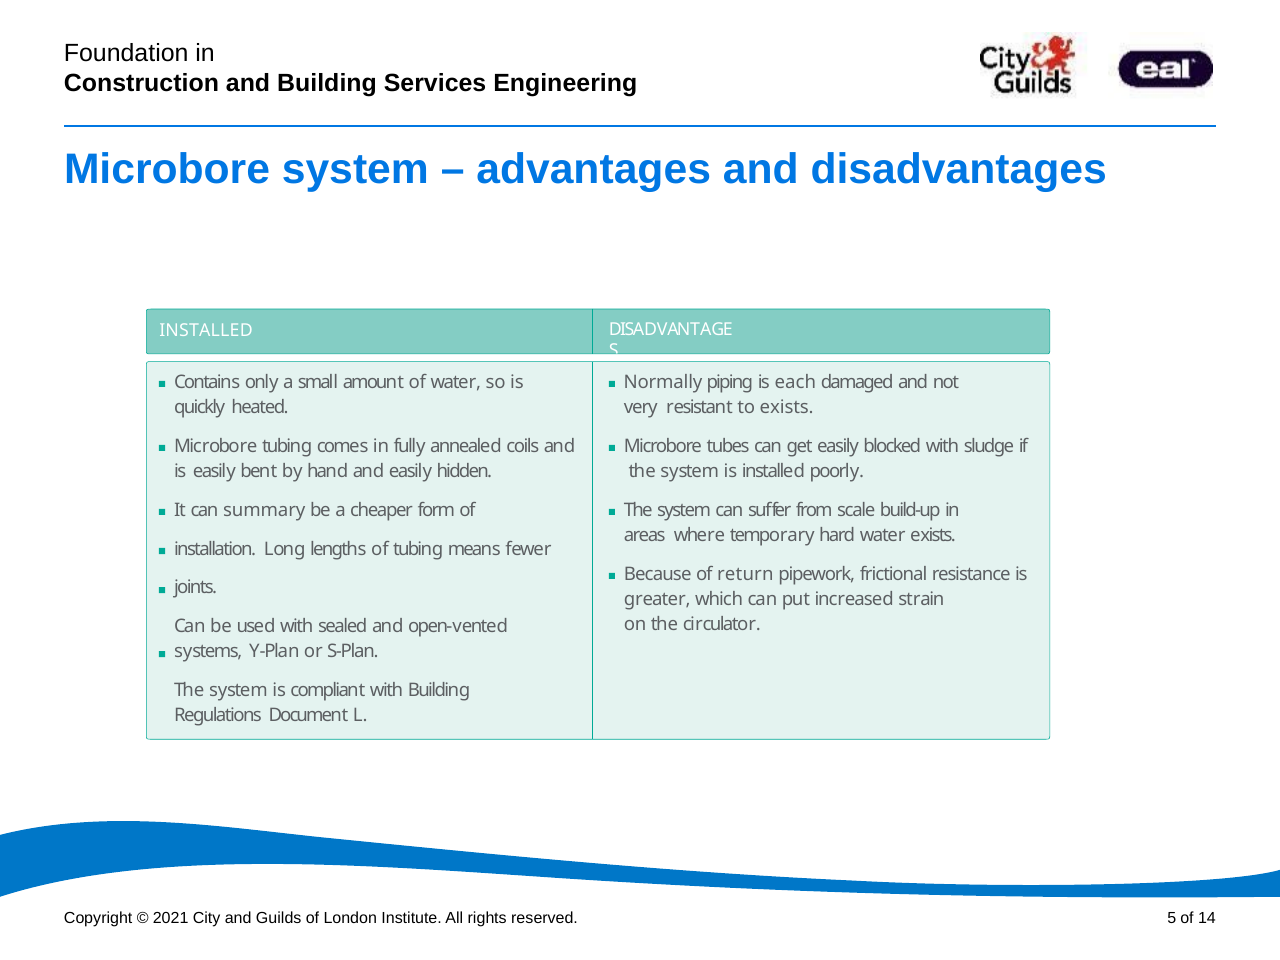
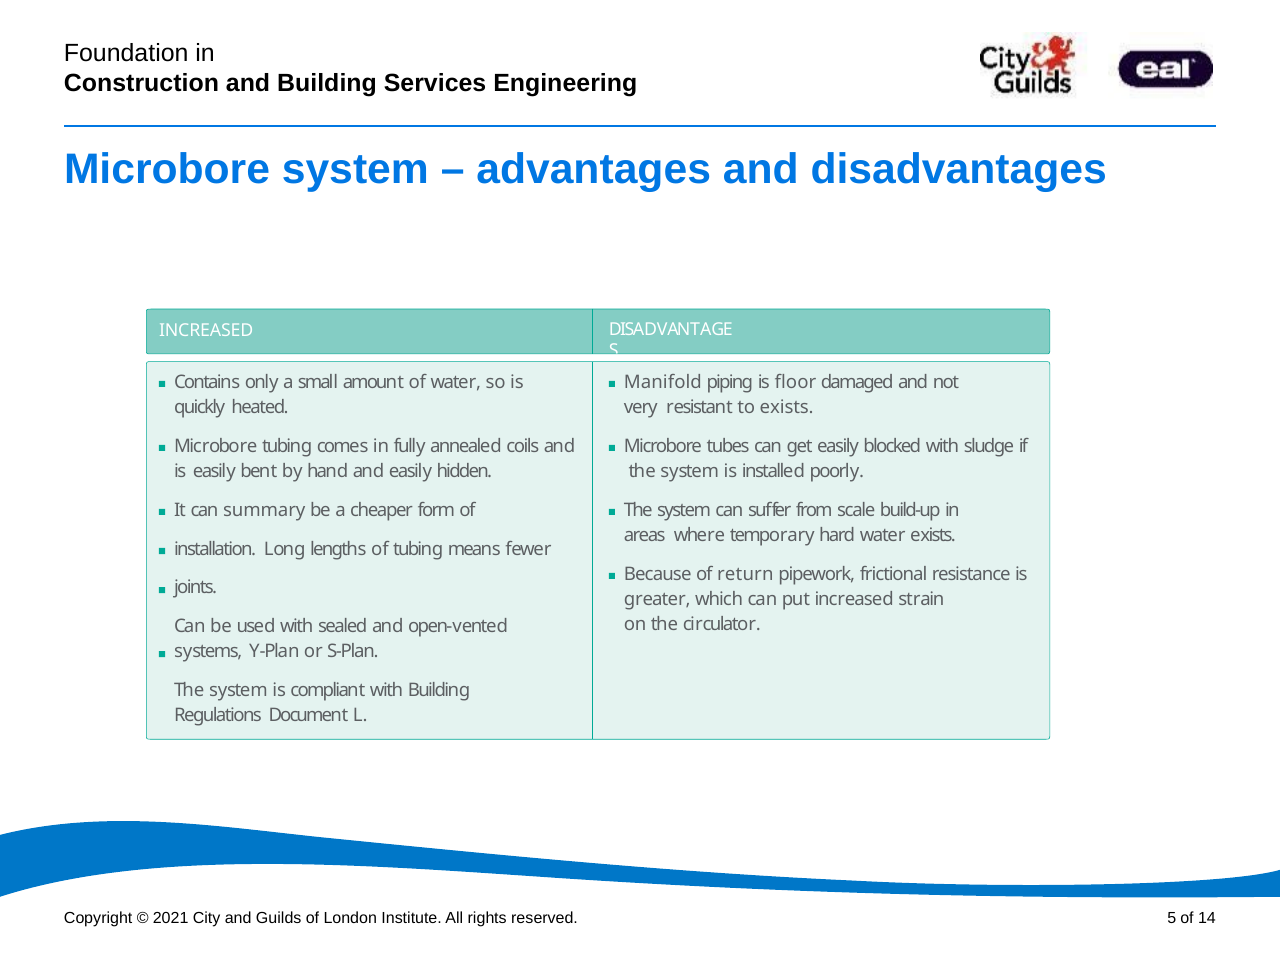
INSTALLED at (206, 331): INSTALLED -> INCREASED
Normally: Normally -> Manifold
each: each -> floor
